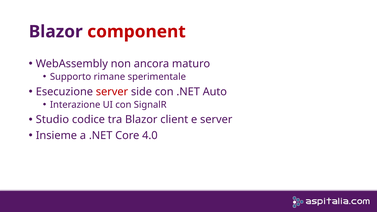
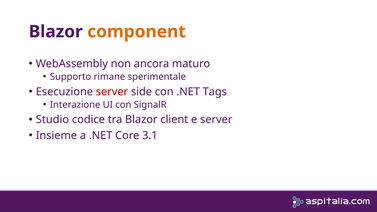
component colour: red -> orange
Auto: Auto -> Tags
4.0: 4.0 -> 3.1
